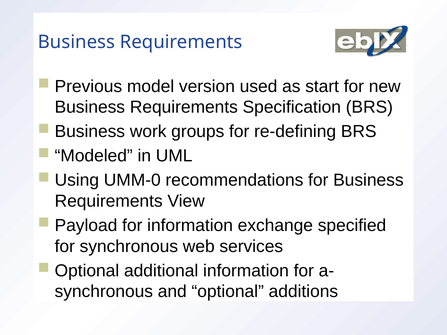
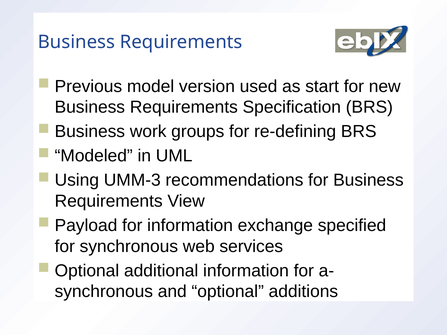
UMM-0: UMM-0 -> UMM-3
